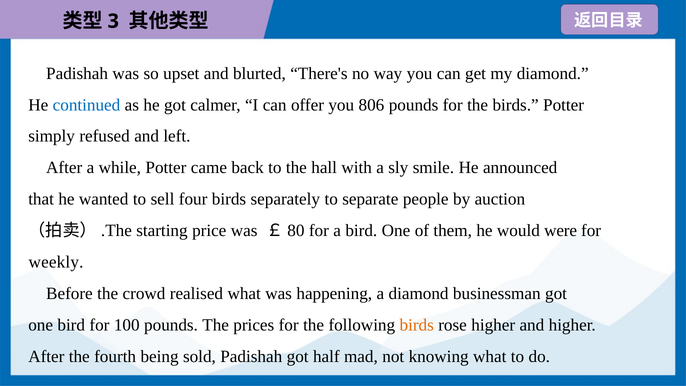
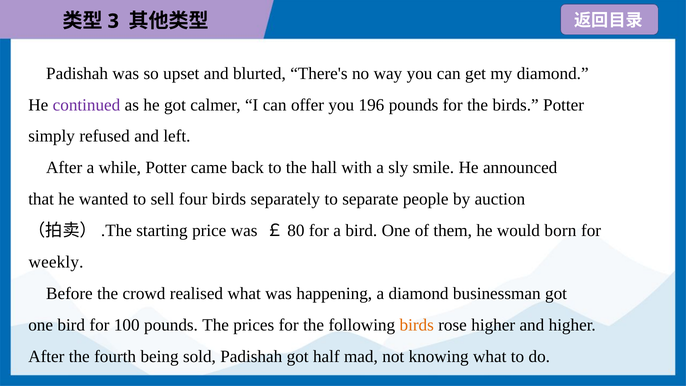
continued colour: blue -> purple
806: 806 -> 196
were: were -> born
